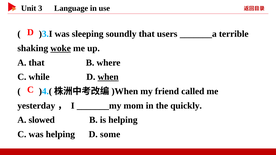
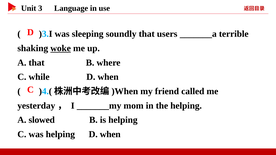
when at (108, 77) underline: present -> none
the quickly: quickly -> helping
helping D some: some -> when
